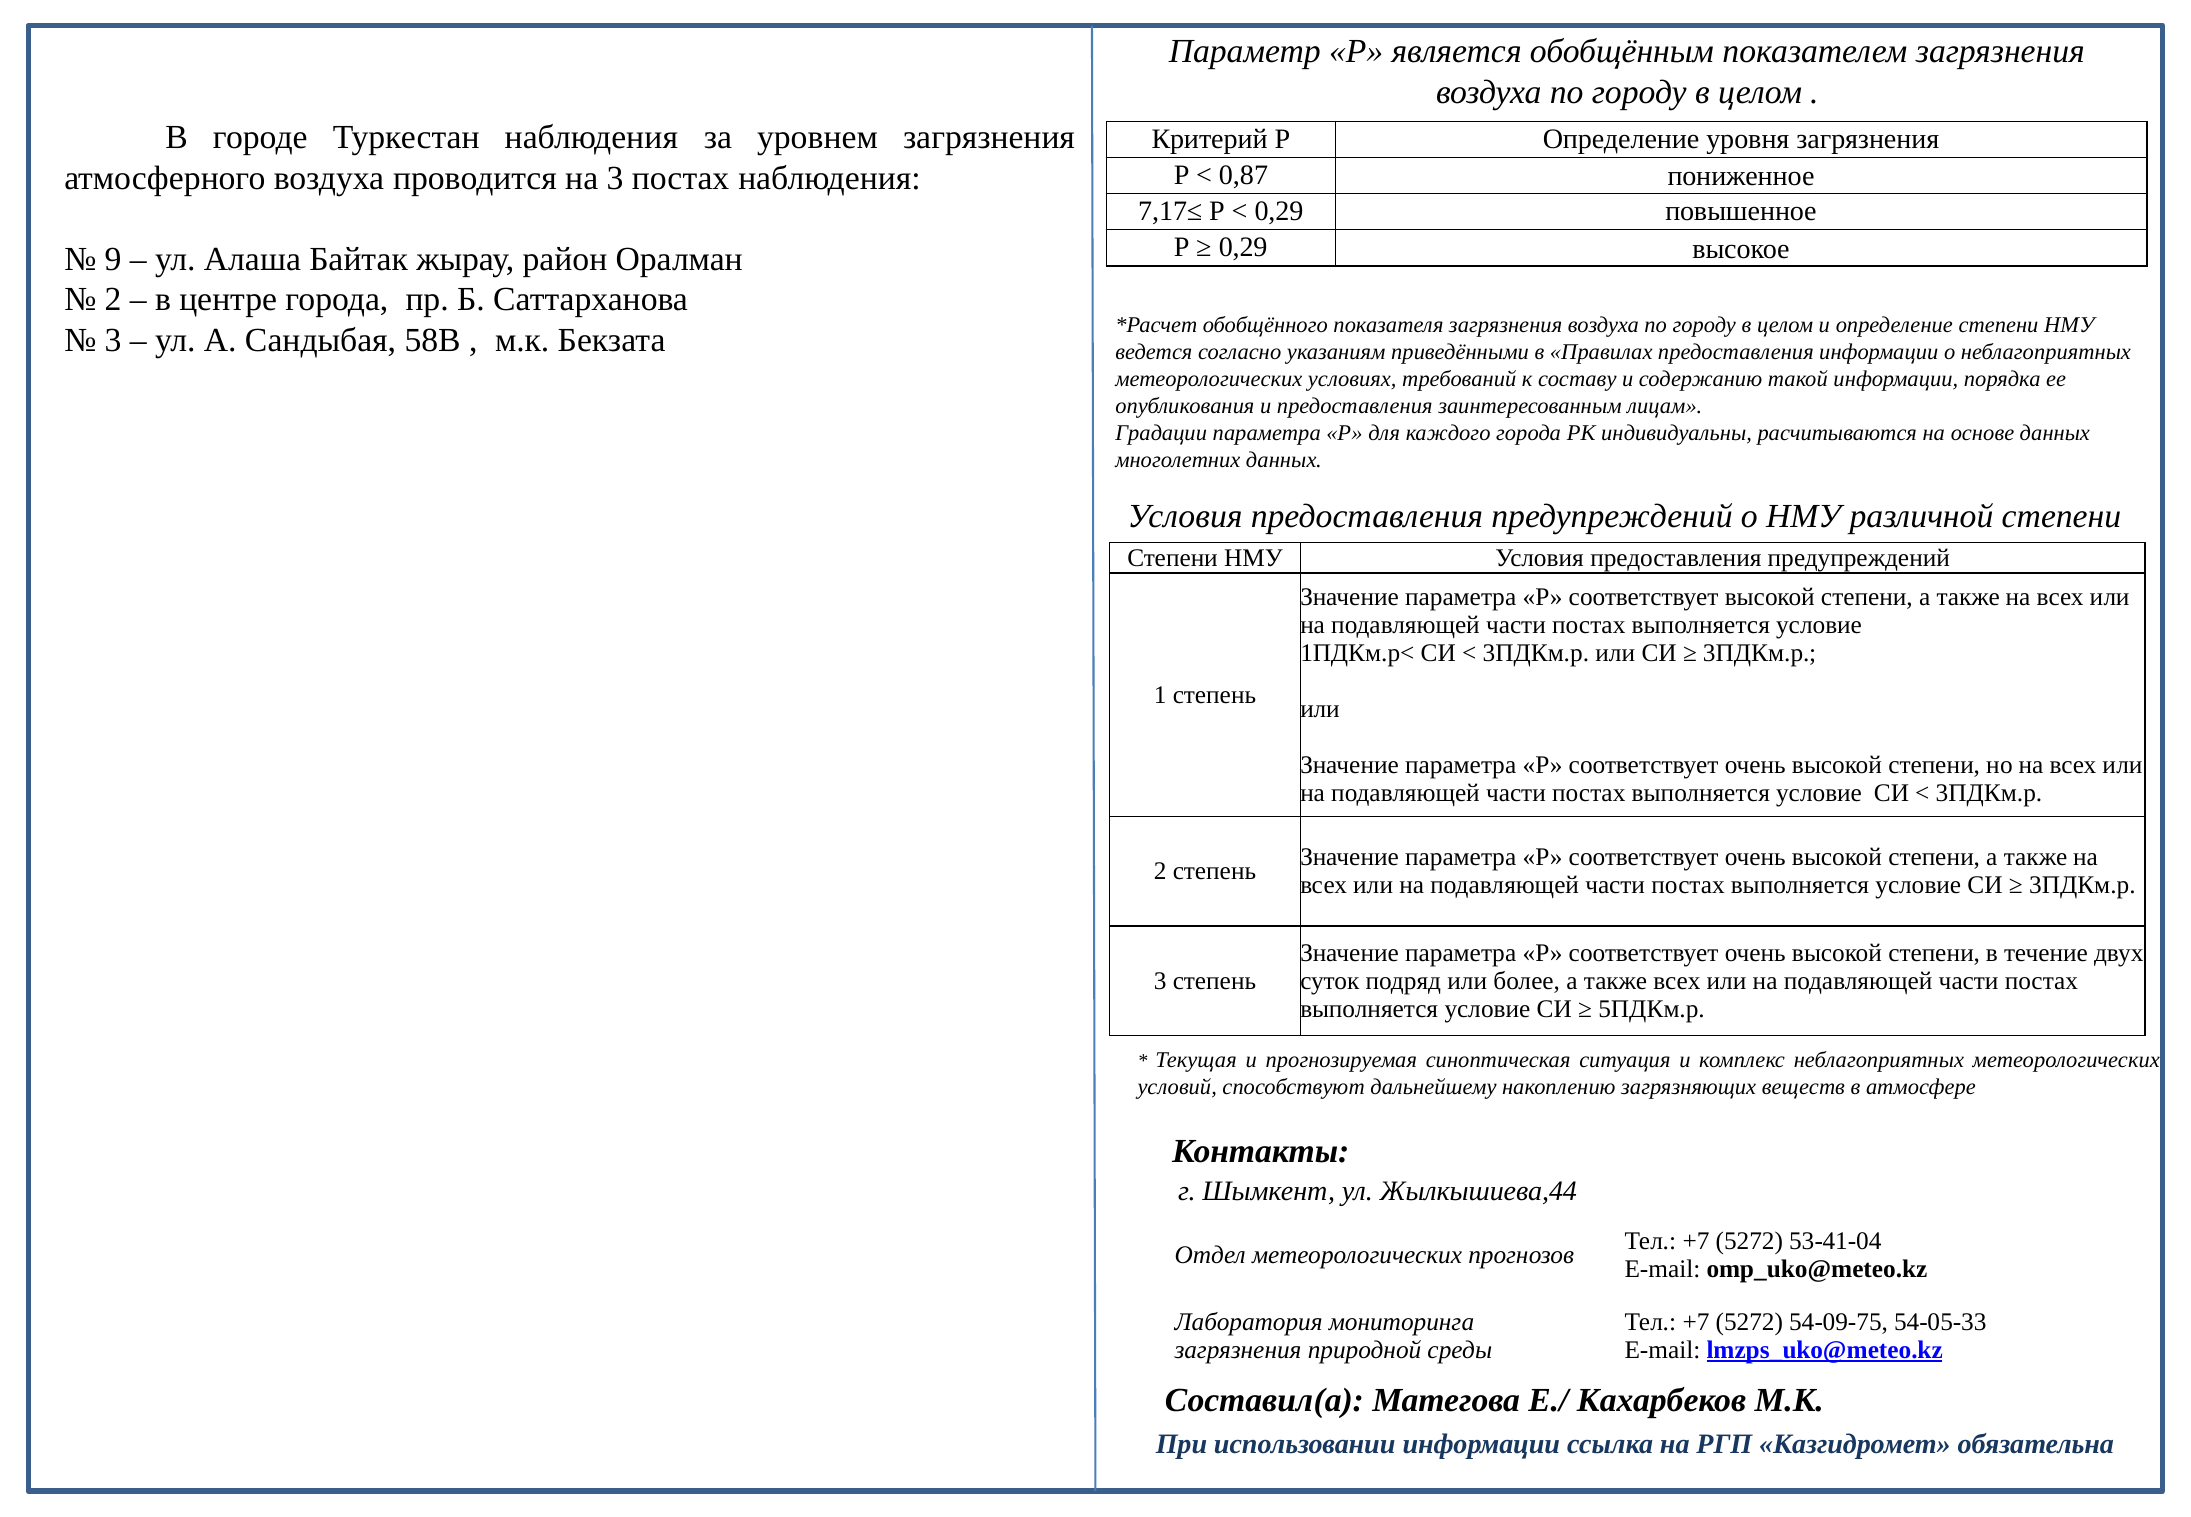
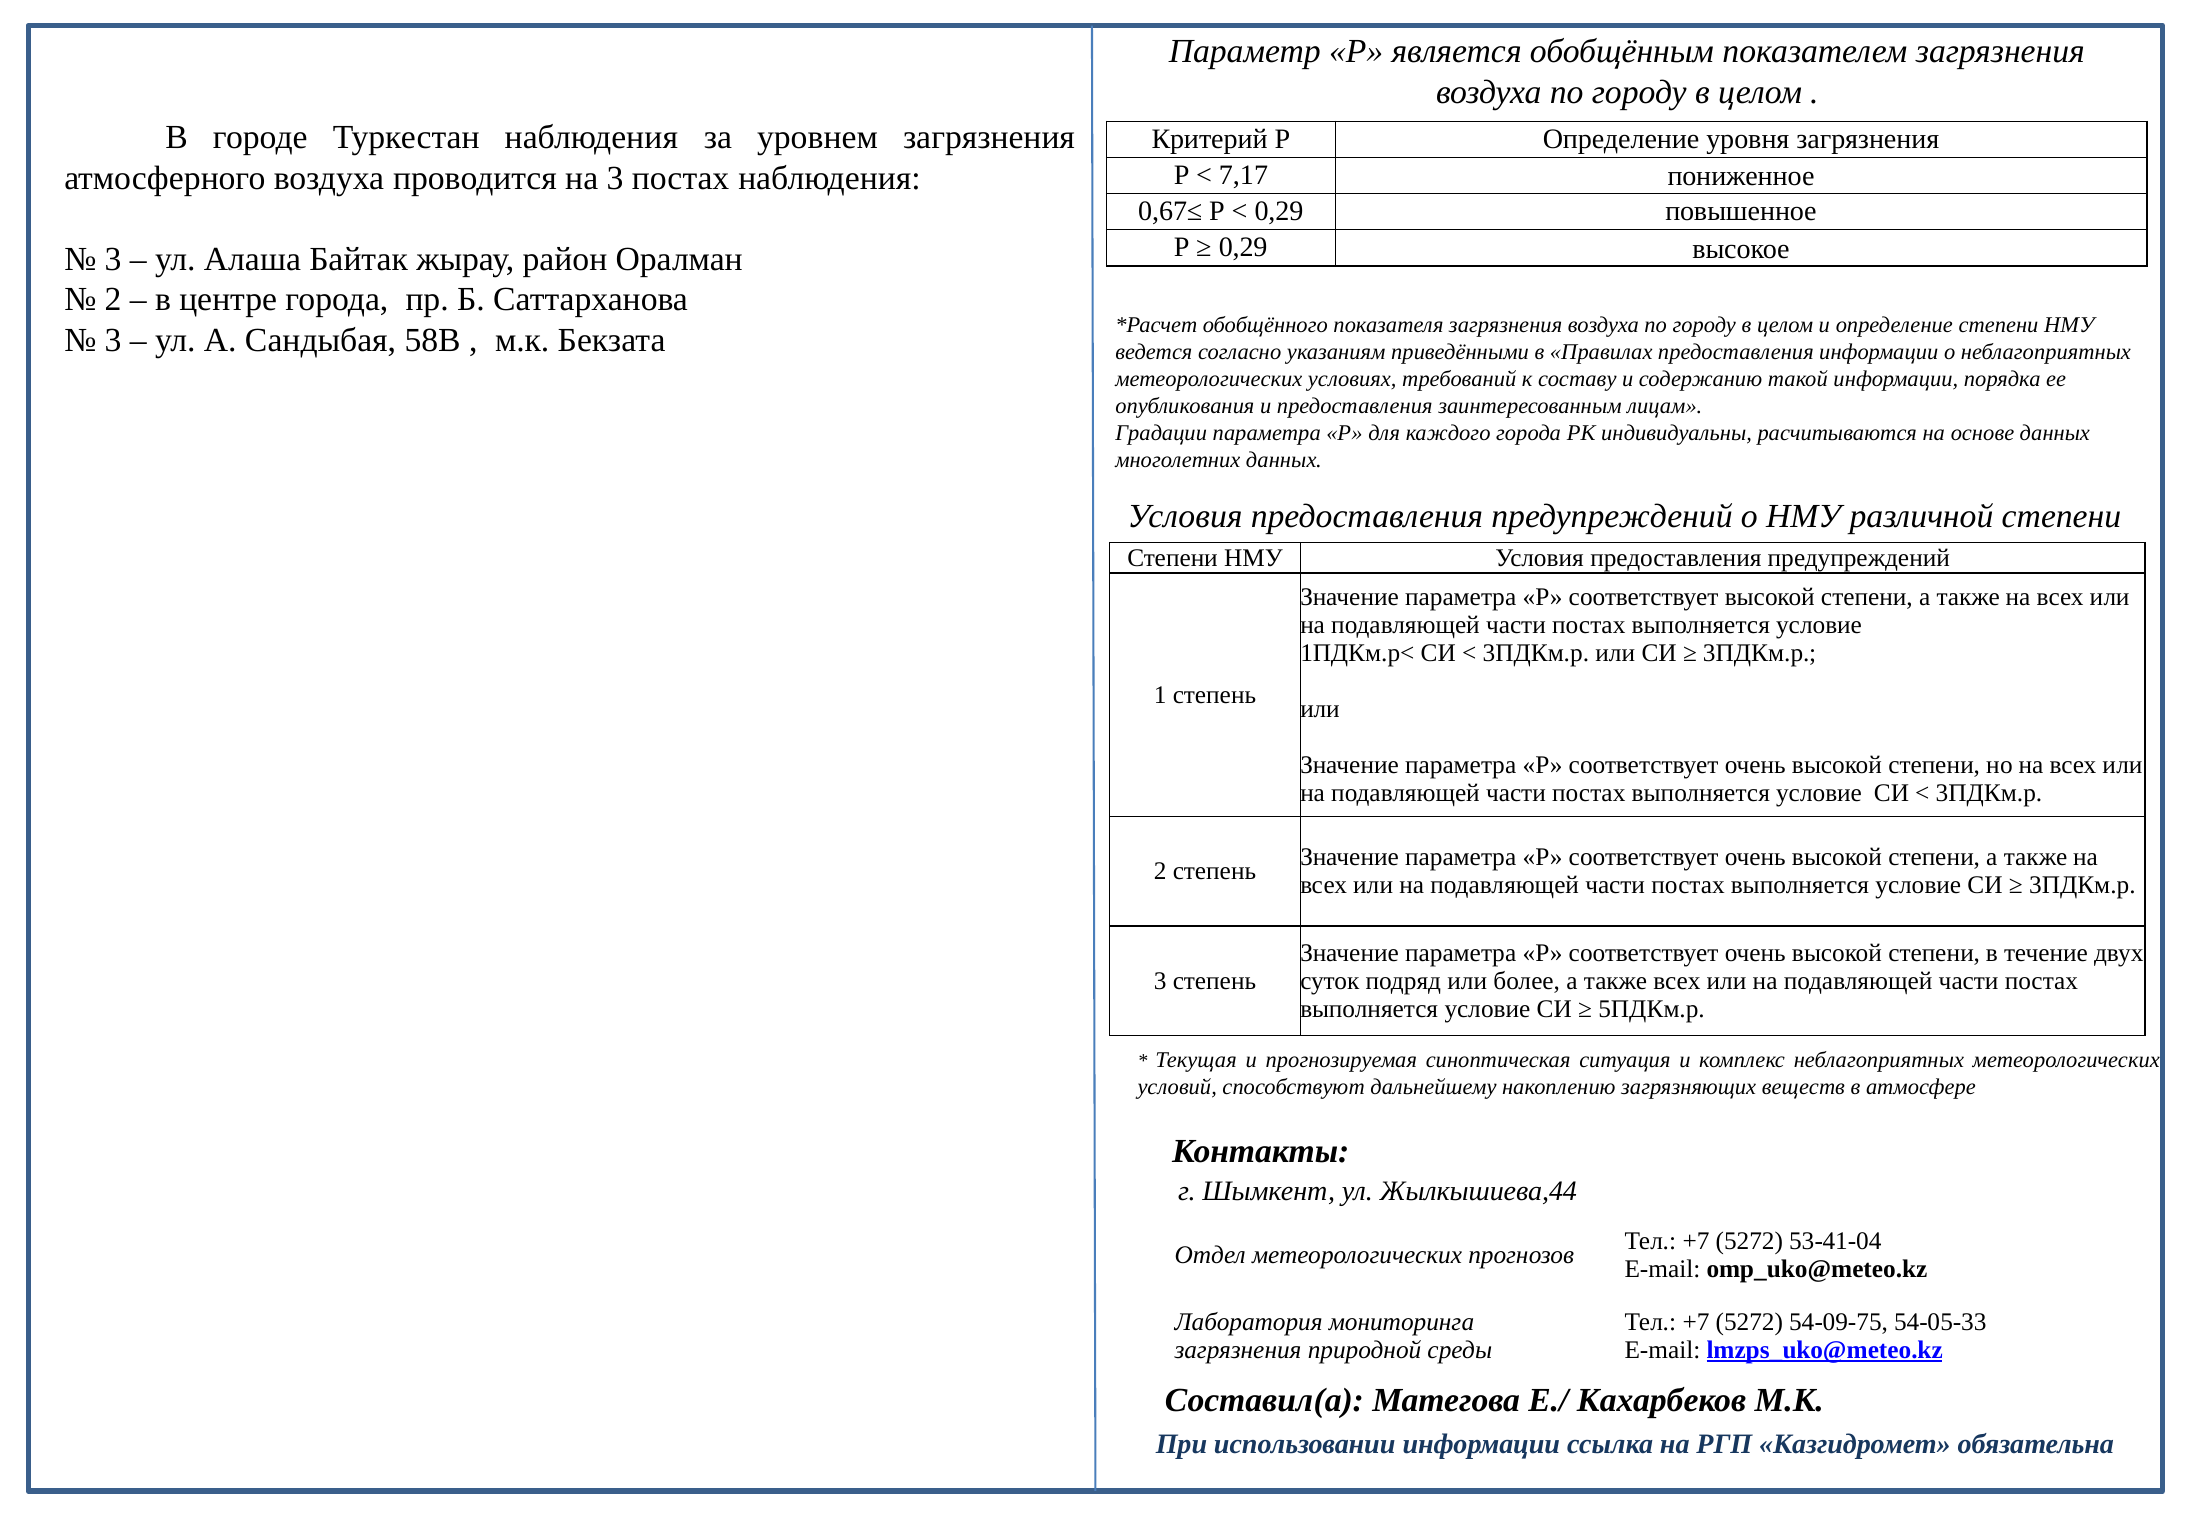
0,87: 0,87 -> 7,17
7,17≤: 7,17≤ -> 0,67≤
9 at (113, 259): 9 -> 3
